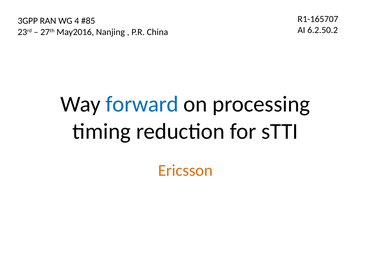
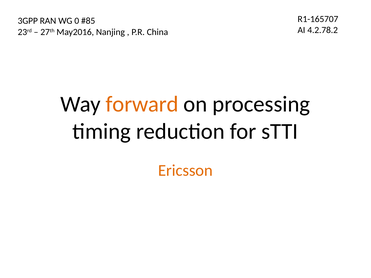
4: 4 -> 0
6.2.50.2: 6.2.50.2 -> 4.2.78.2
forward colour: blue -> orange
